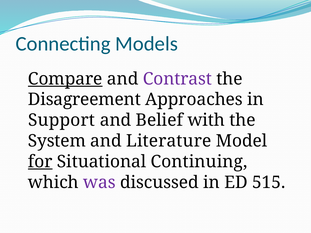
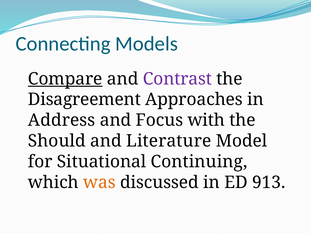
Support: Support -> Address
Belief: Belief -> Focus
System: System -> Should
for underline: present -> none
was colour: purple -> orange
515: 515 -> 913
